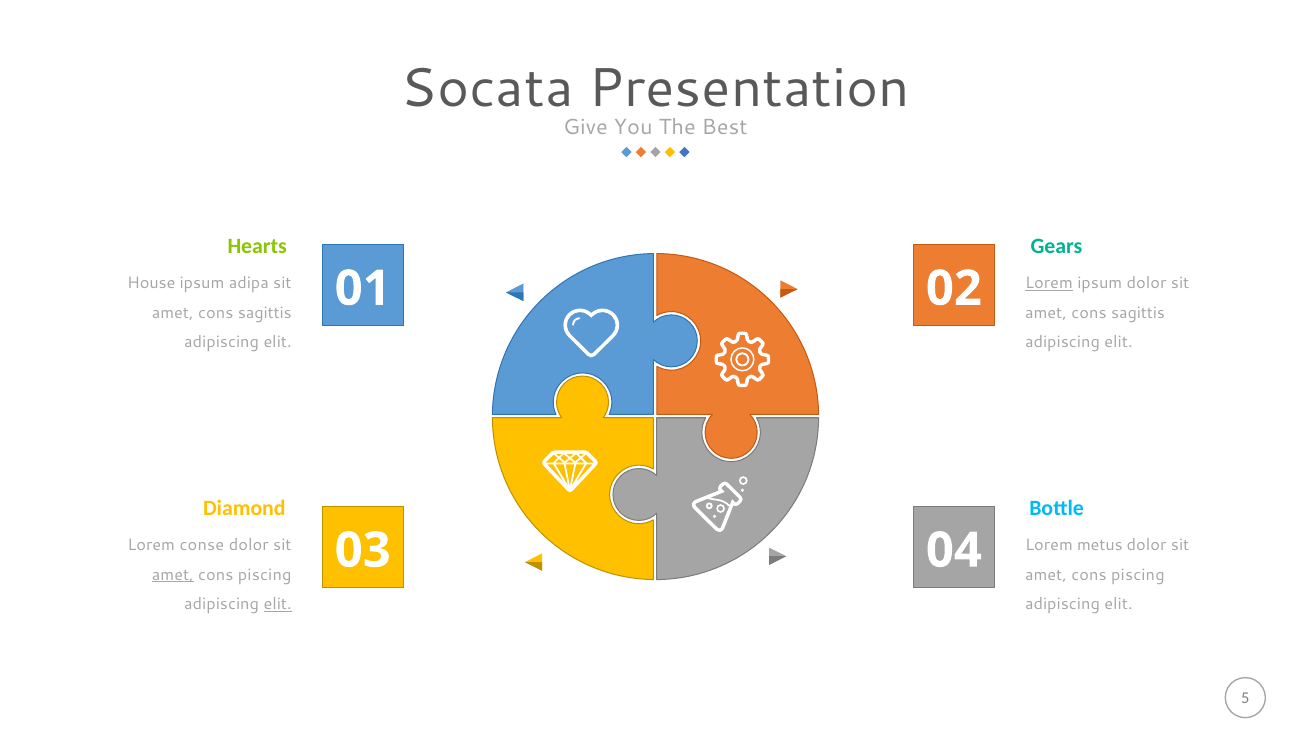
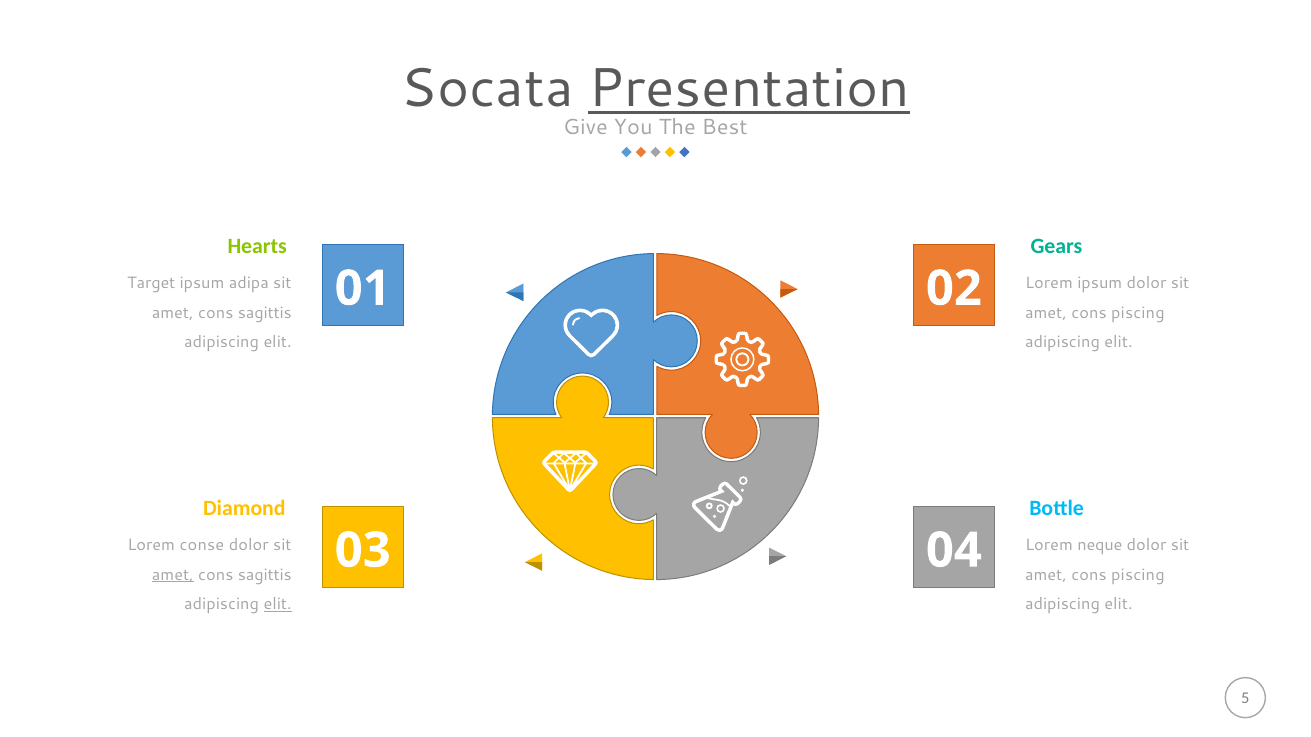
Presentation underline: none -> present
House: House -> Target
Lorem at (1049, 283) underline: present -> none
sagittis at (1138, 313): sagittis -> piscing
metus: metus -> neque
piscing at (265, 575): piscing -> sagittis
